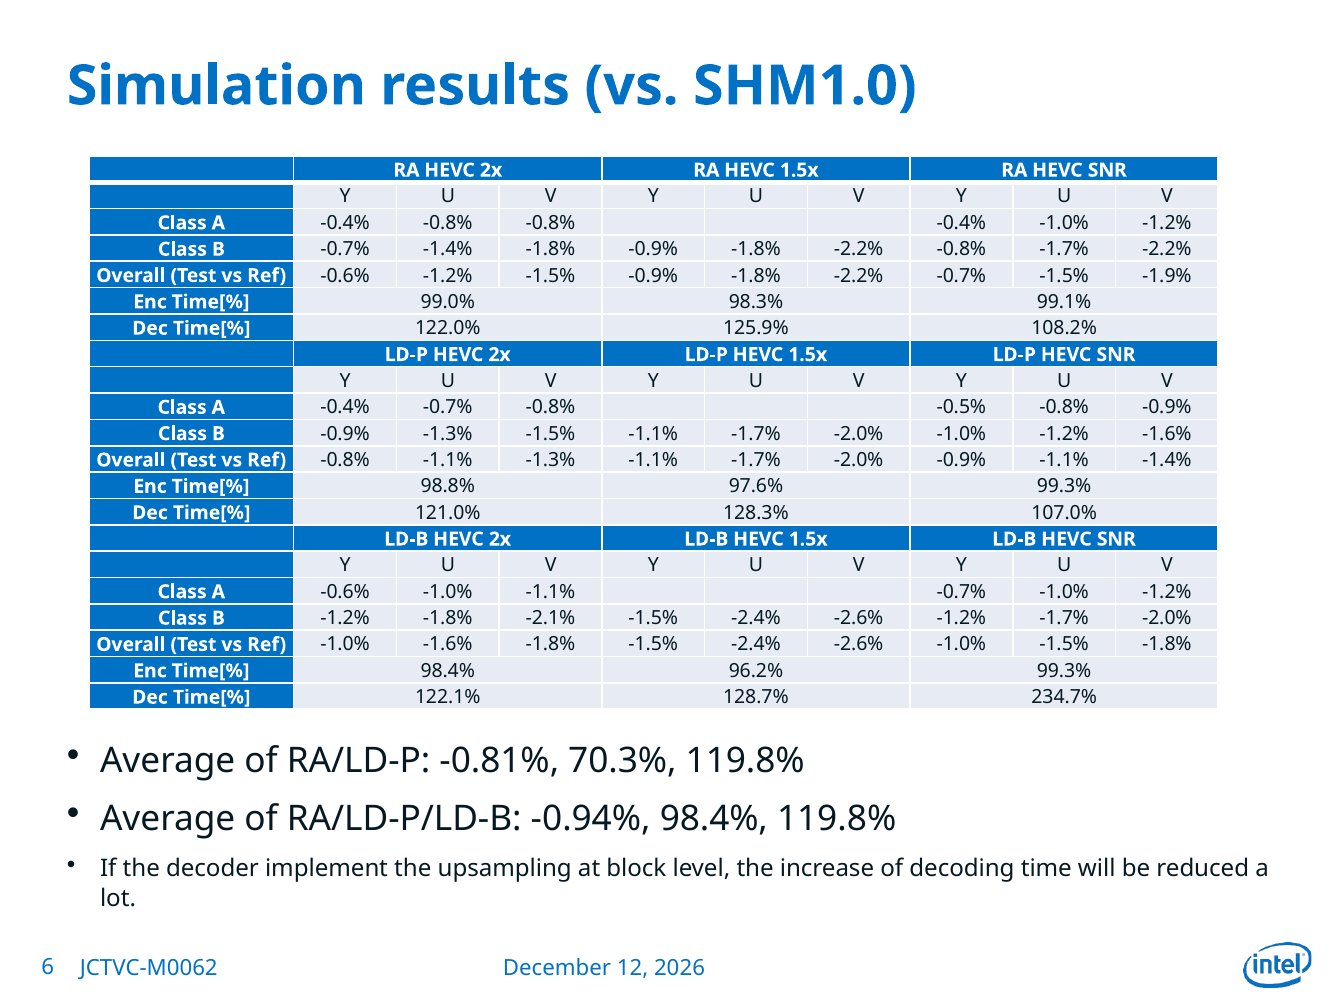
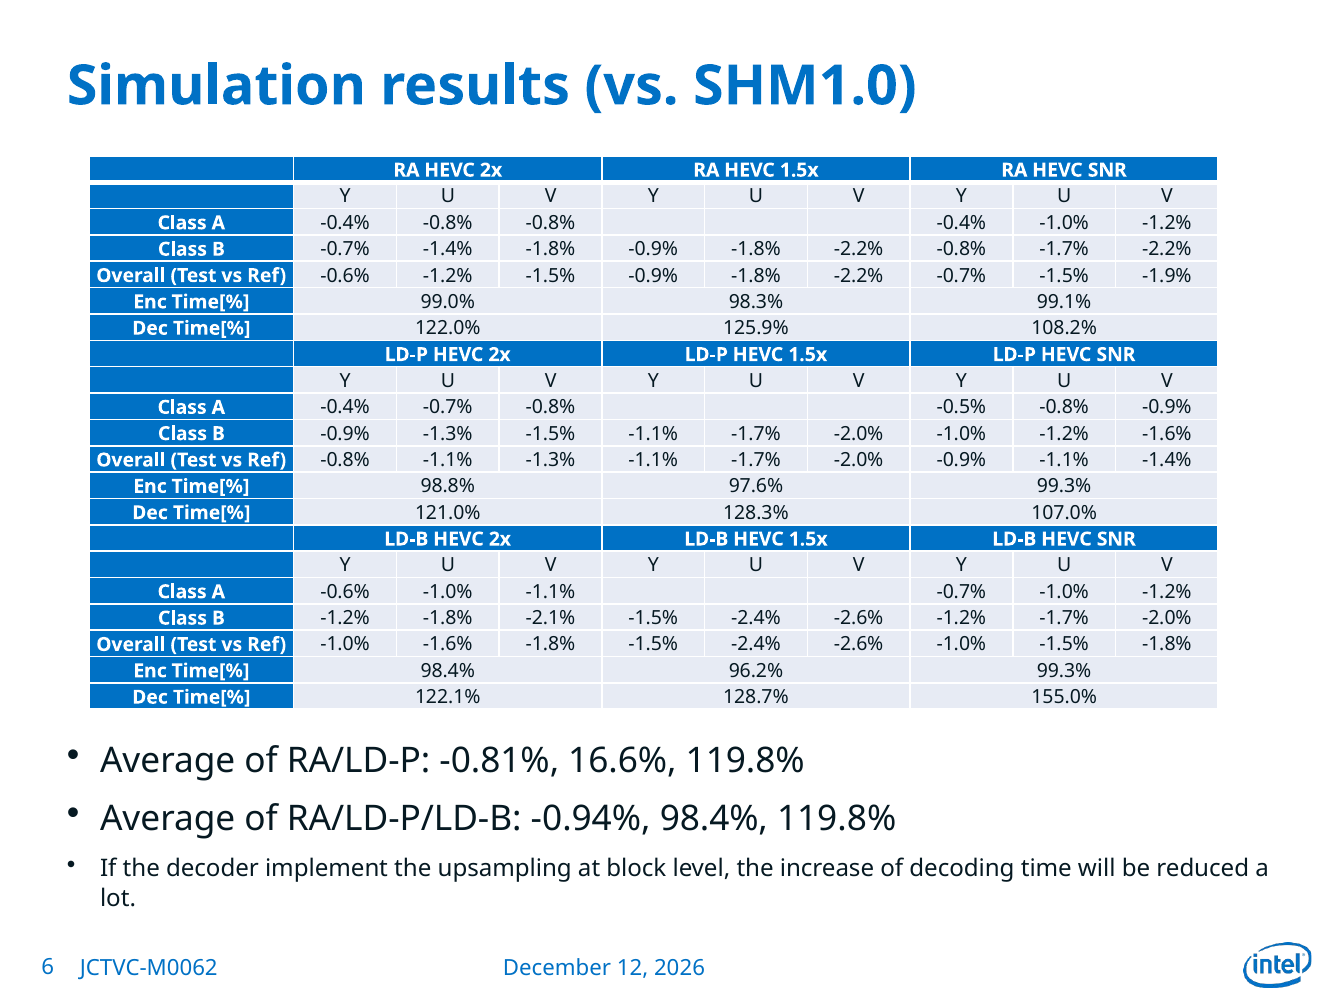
234.7%: 234.7% -> 155.0%
70.3%: 70.3% -> 16.6%
